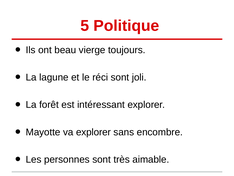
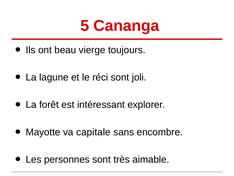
Politique: Politique -> Cananga
va explorer: explorer -> capitale
